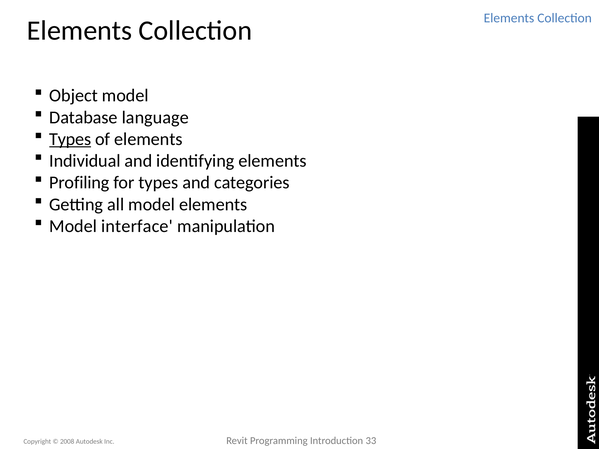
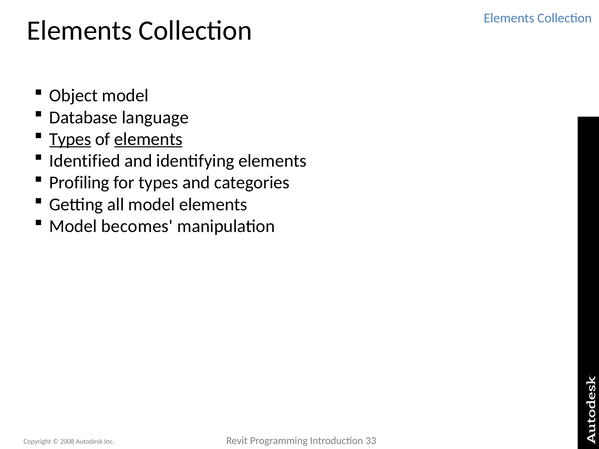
elements at (148, 139) underline: none -> present
Individual: Individual -> Identified
interface: interface -> becomes
